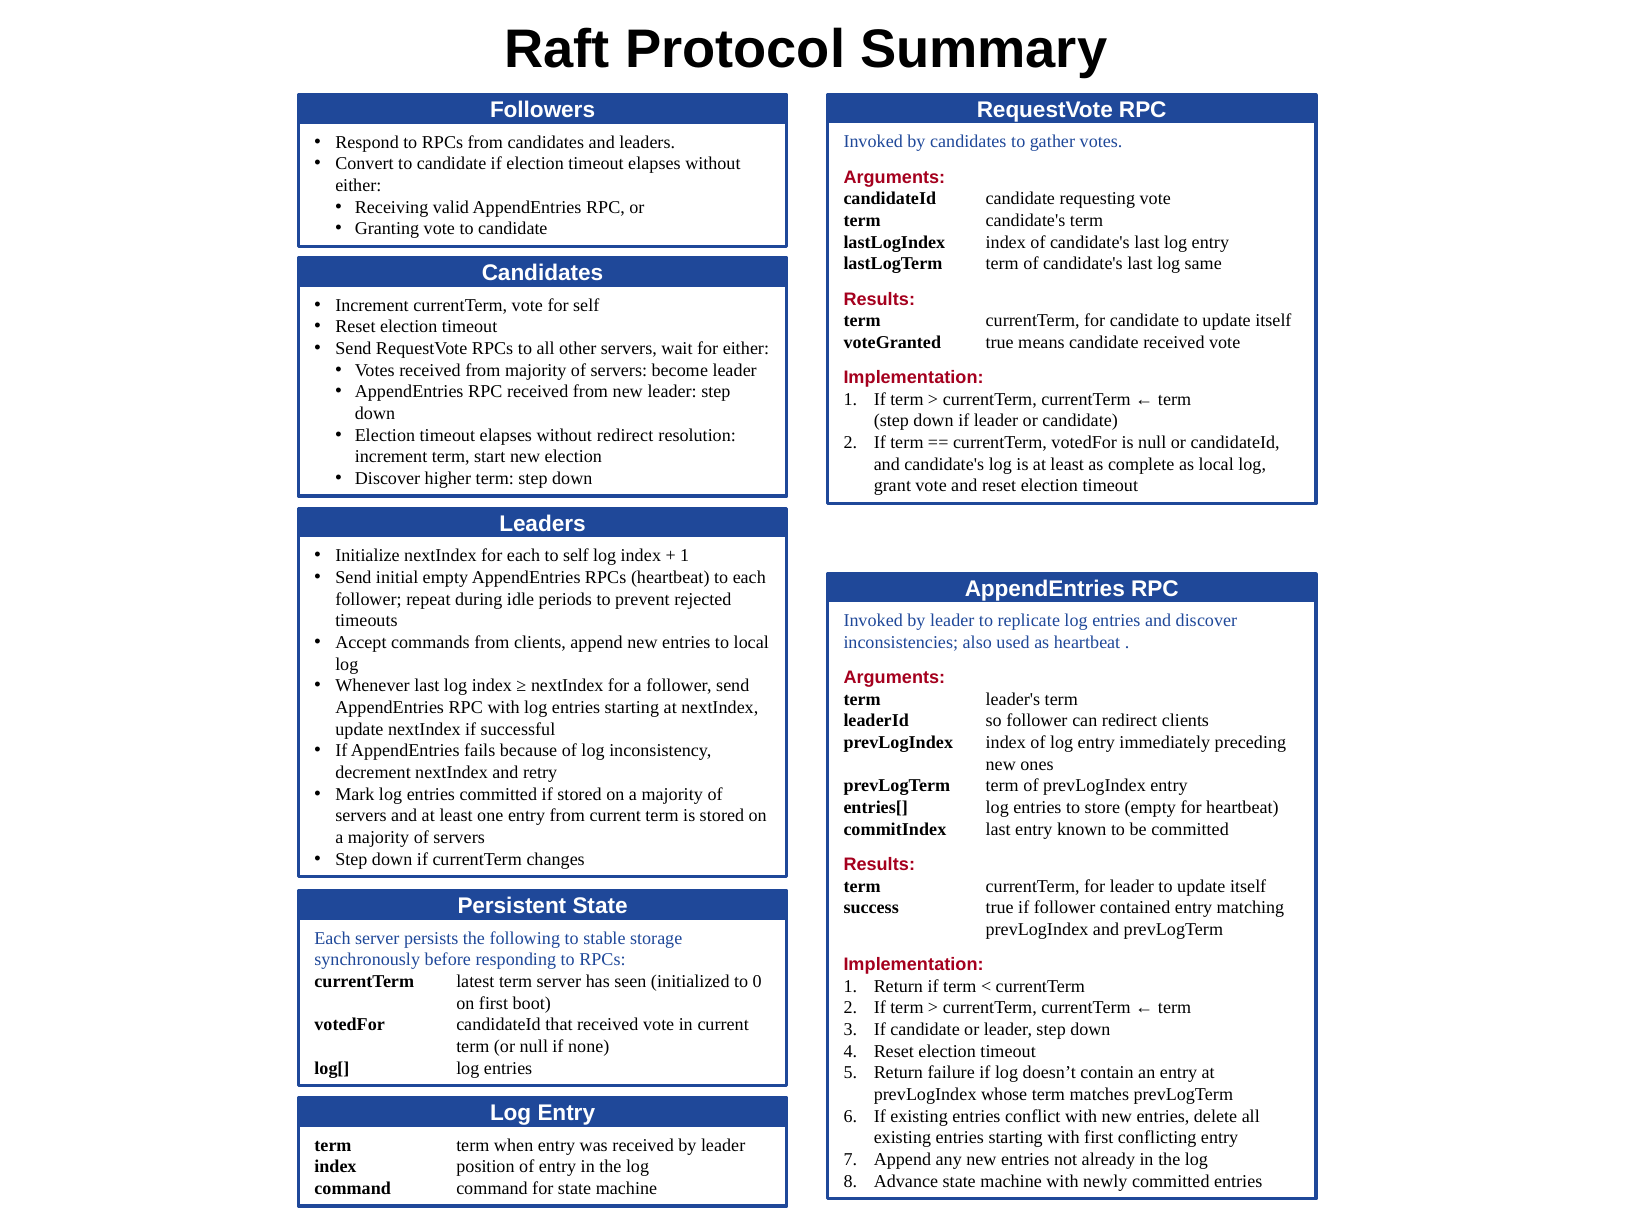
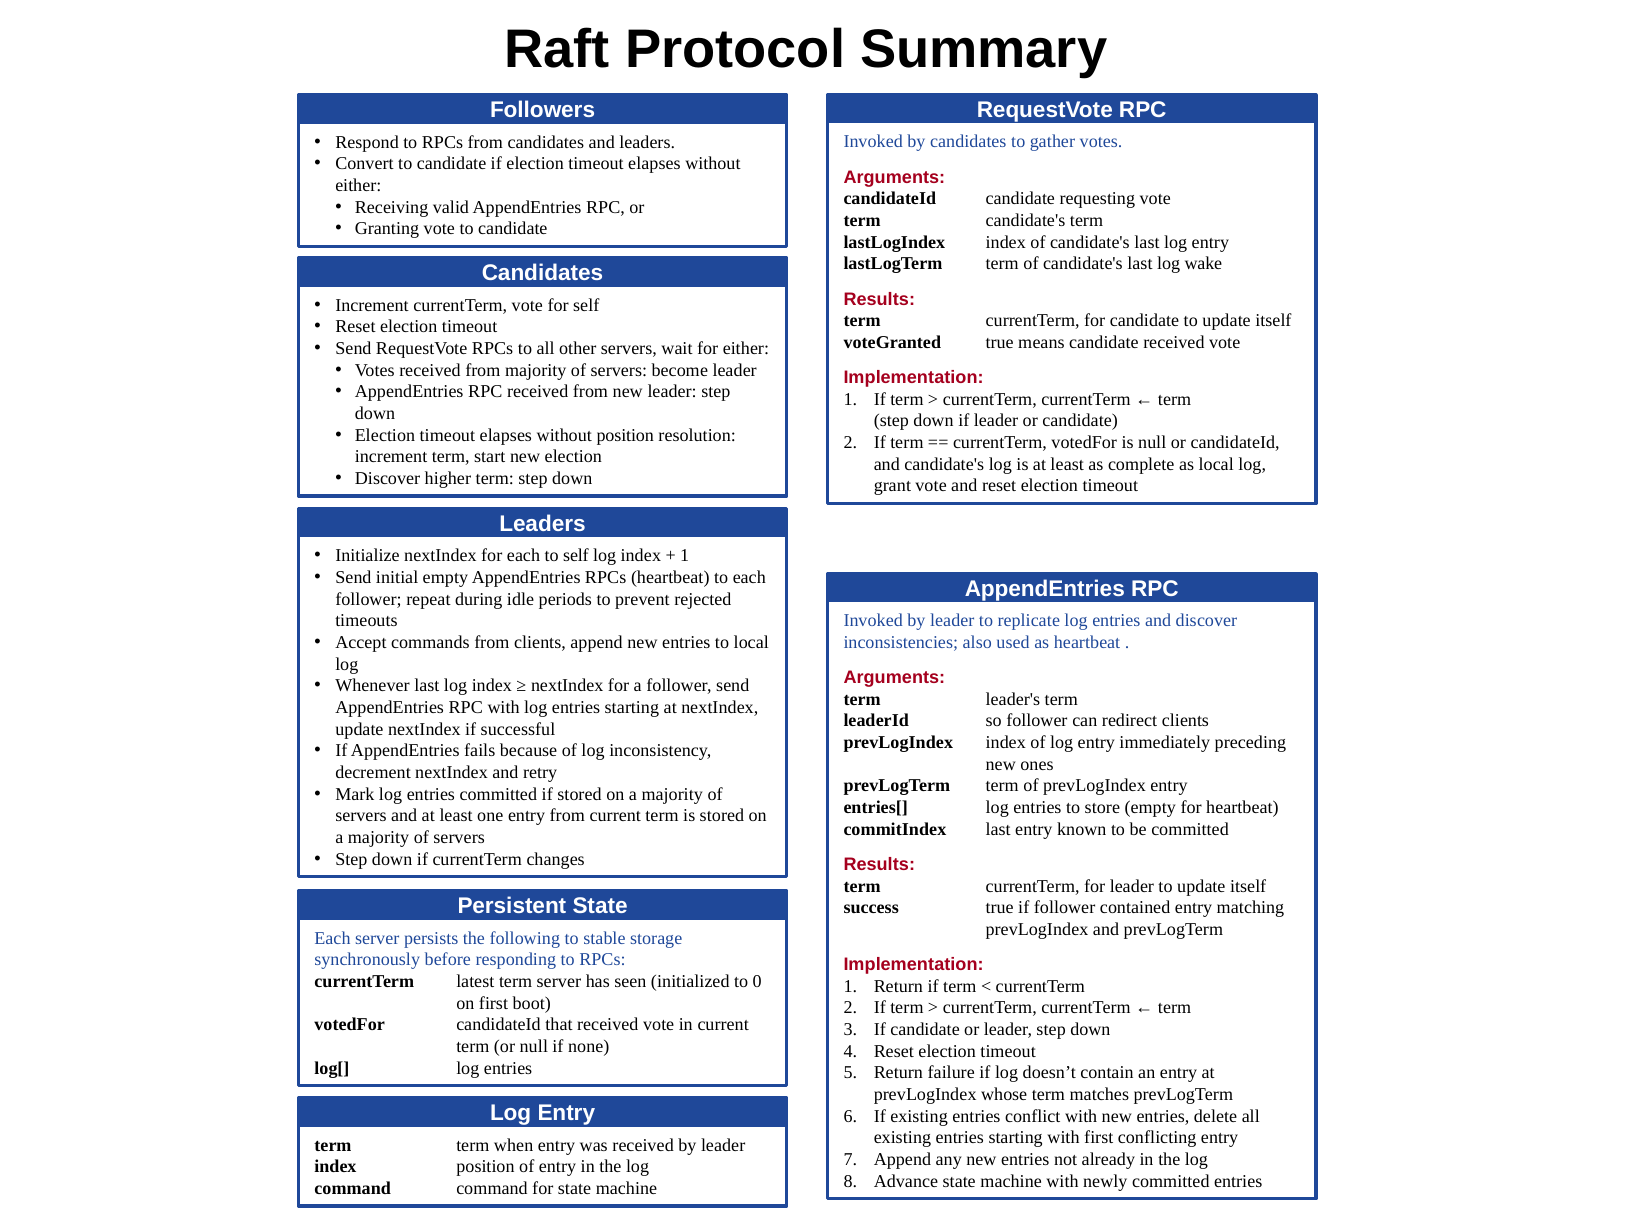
same: same -> wake
without redirect: redirect -> position
